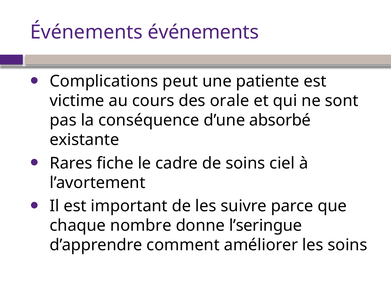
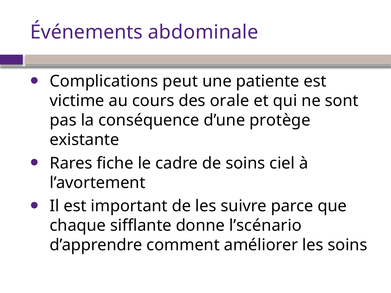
Événements événements: événements -> abdominale
absorbé: absorbé -> protège
nombre: nombre -> sifflante
l’seringue: l’seringue -> l’scénario
